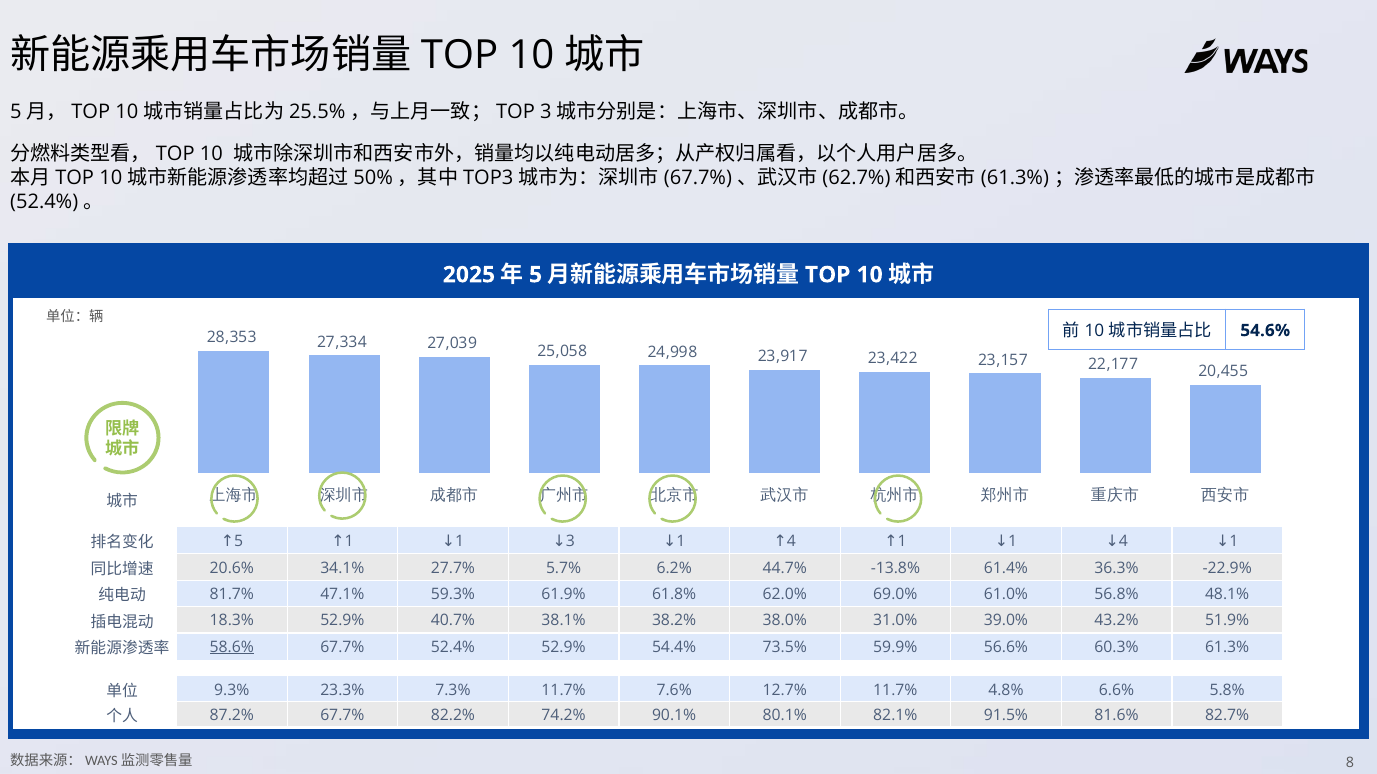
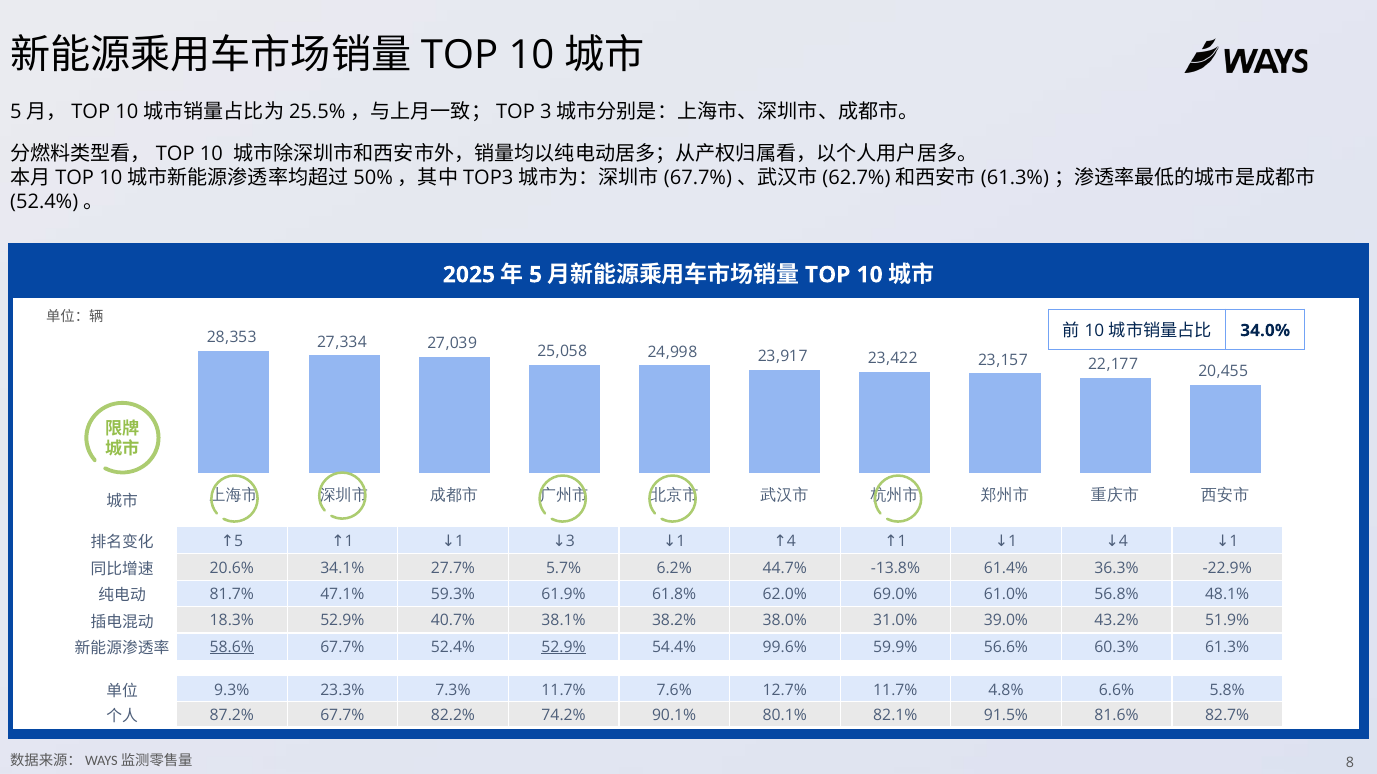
54.6%: 54.6% -> 34.0%
52.9% at (564, 648) underline: none -> present
73.5%: 73.5% -> 99.6%
